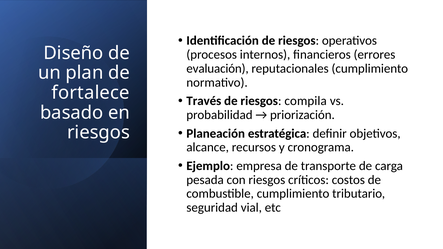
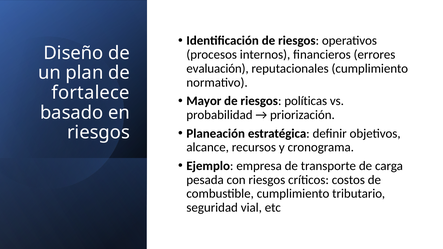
Través: Través -> Mayor
compila: compila -> políticas
